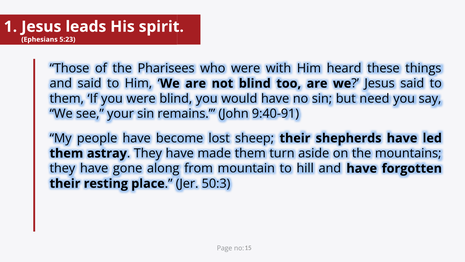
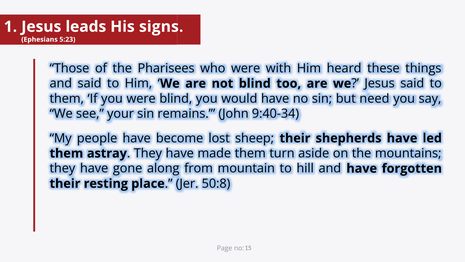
spirit: spirit -> signs
9:40-91: 9:40-91 -> 9:40-34
50:3: 50:3 -> 50:8
